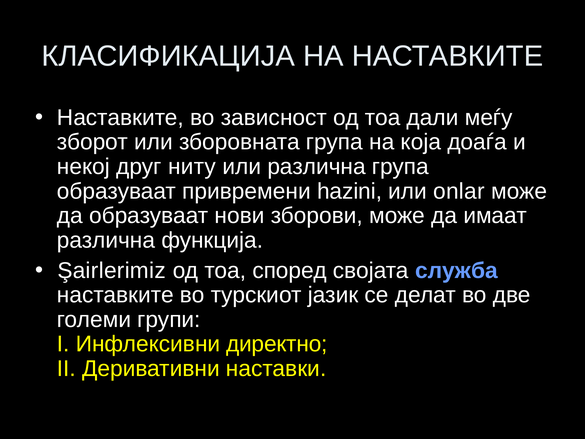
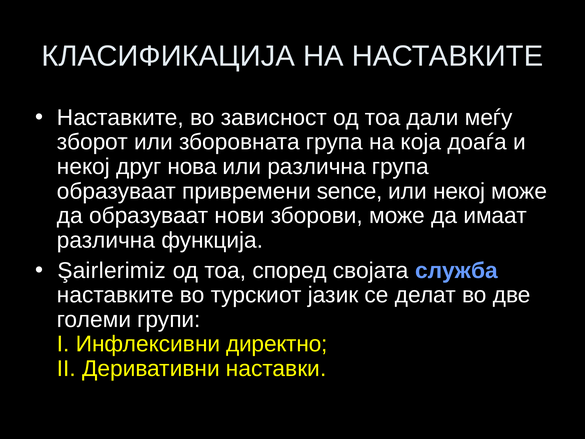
ниту: ниту -> нова
hazini: hazini -> sence
или onlar: onlar -> некој
